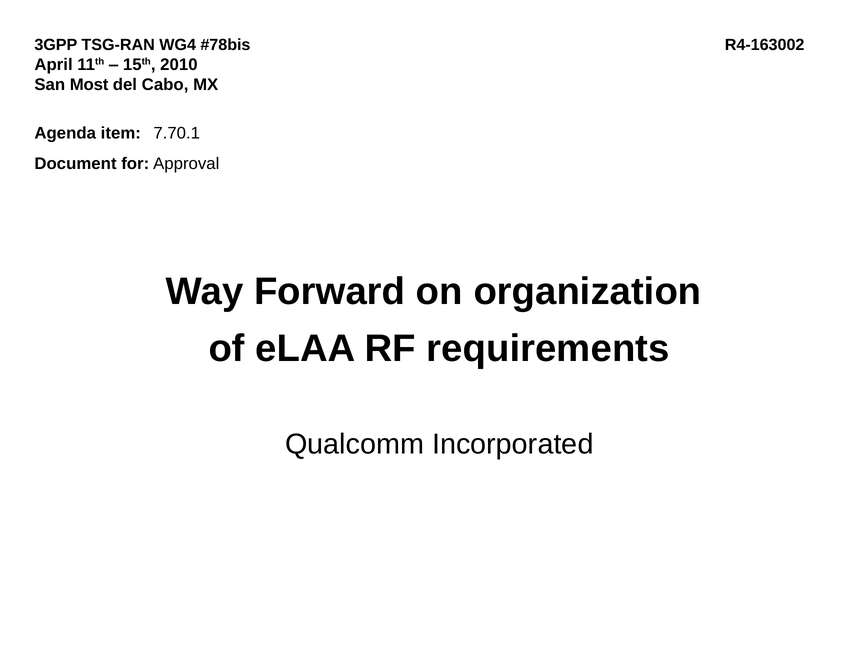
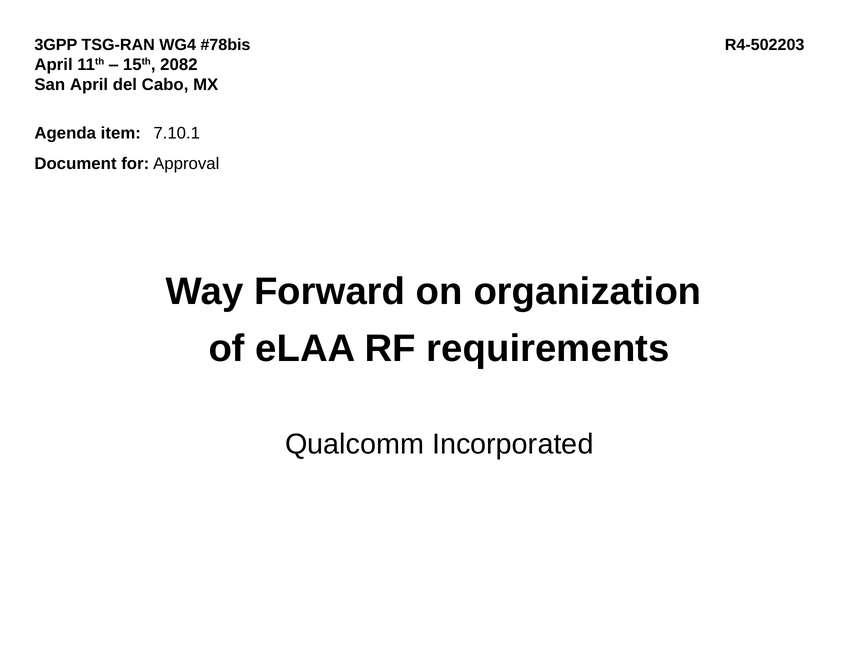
R4-163002: R4-163002 -> R4-502203
2010: 2010 -> 2082
San Most: Most -> April
7.70.1: 7.70.1 -> 7.10.1
